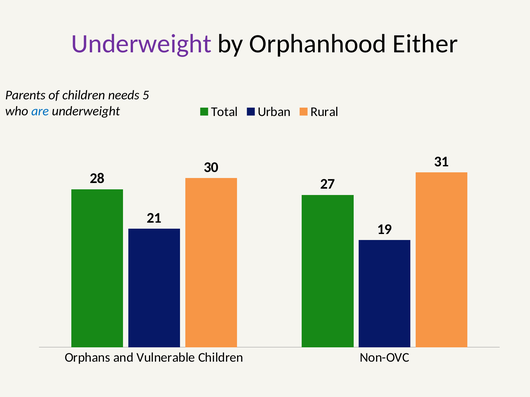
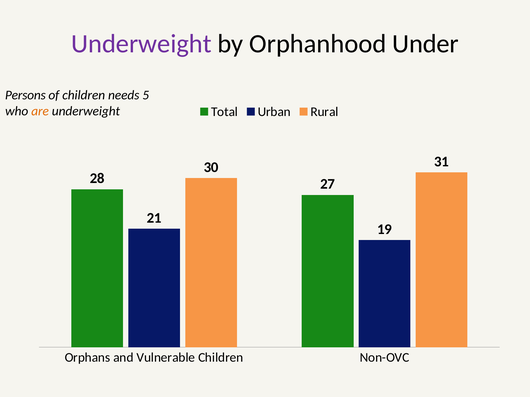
Either: Either -> Under
Parents: Parents -> Persons
are colour: blue -> orange
